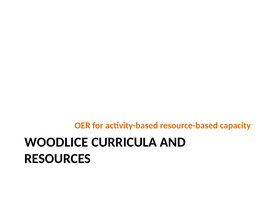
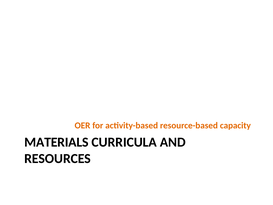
WOODLICE: WOODLICE -> MATERIALS
